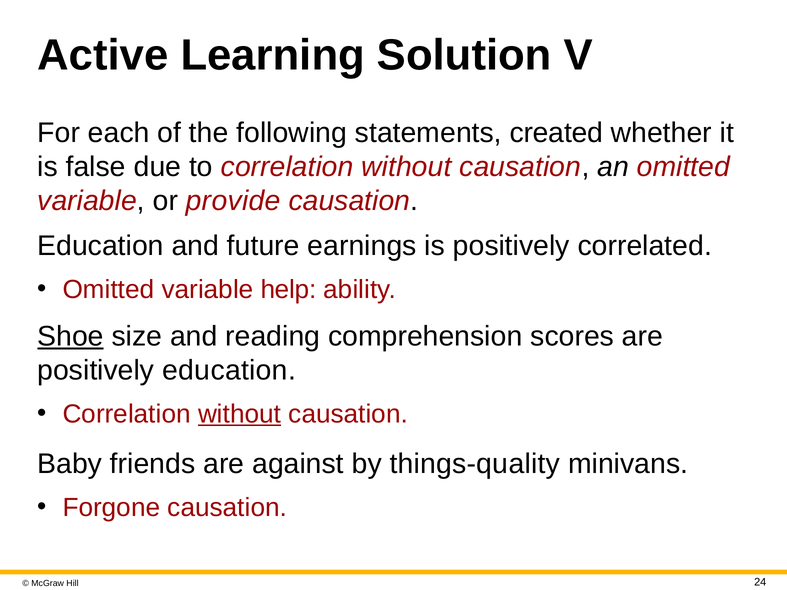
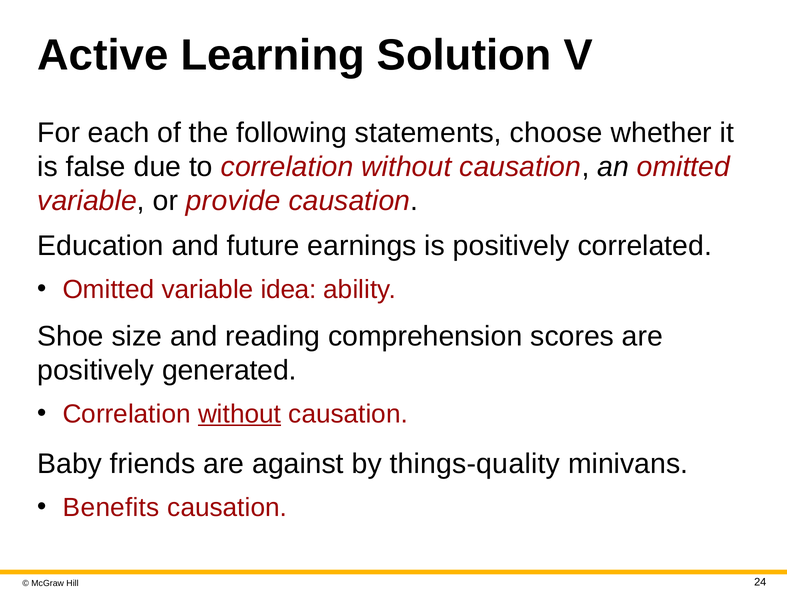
created: created -> choose
help: help -> idea
Shoe underline: present -> none
positively education: education -> generated
Forgone: Forgone -> Benefits
